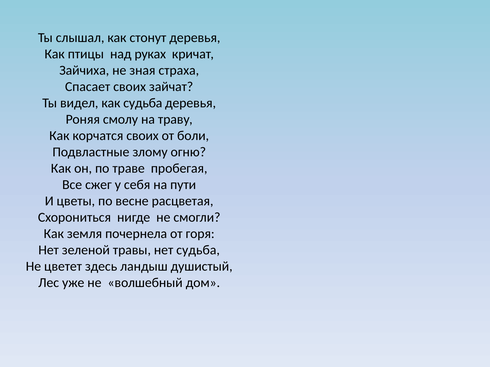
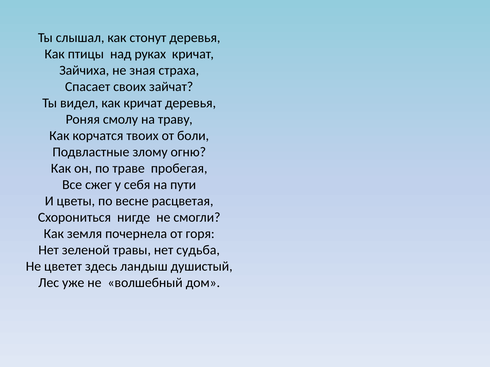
как судьба: судьба -> кричат
корчатся своих: своих -> твоих
